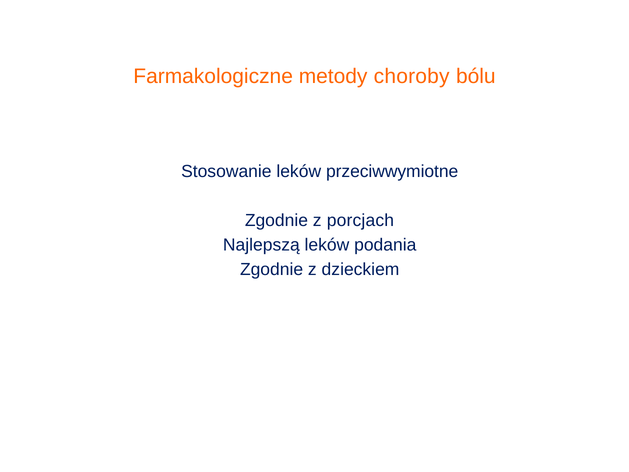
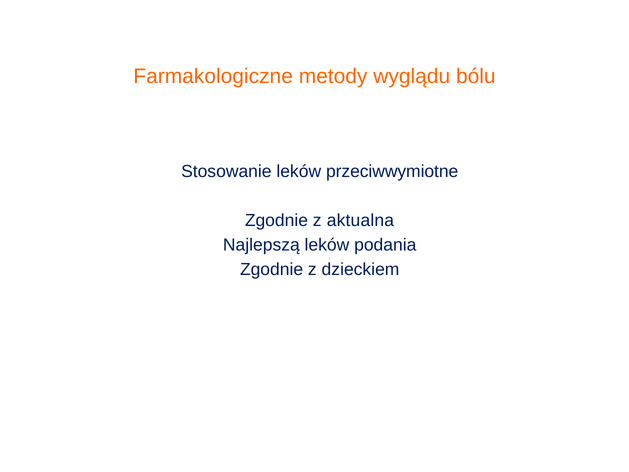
choroby: choroby -> wyglądu
porcjach: porcjach -> aktualna
